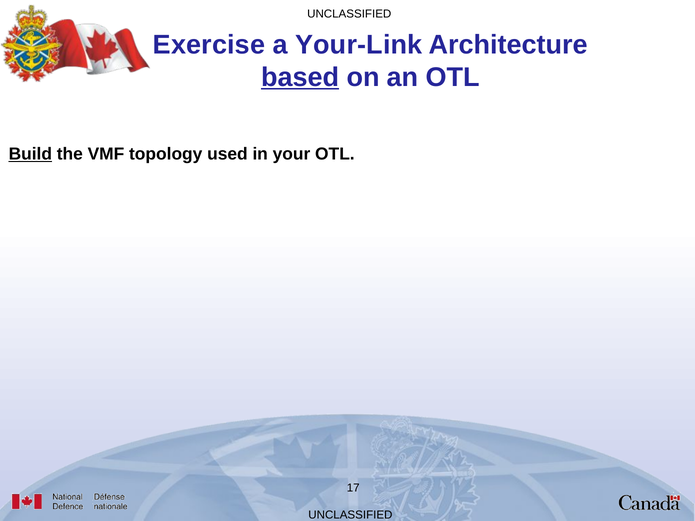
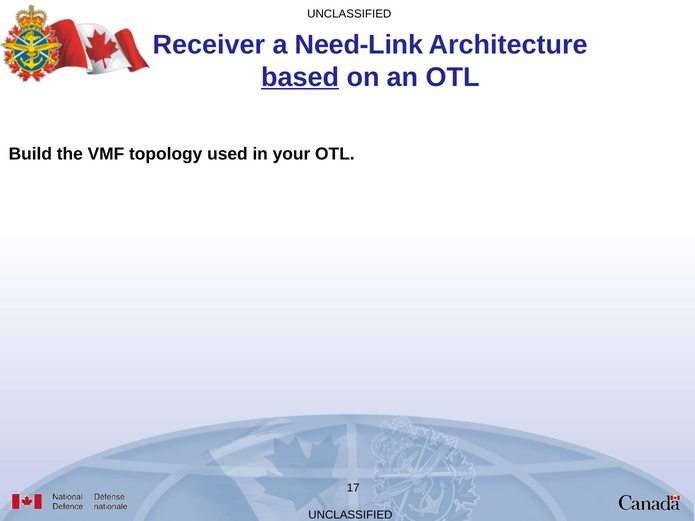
Exercise: Exercise -> Receiver
Your-Link: Your-Link -> Need-Link
Build underline: present -> none
